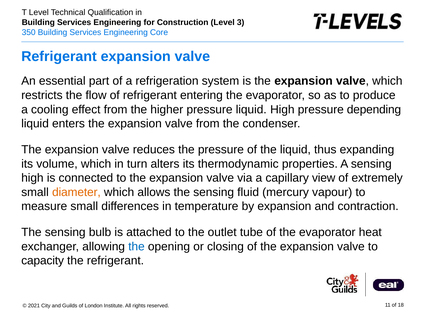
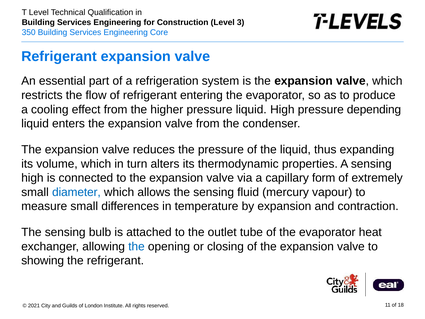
view: view -> form
diameter colour: orange -> blue
capacity: capacity -> showing
